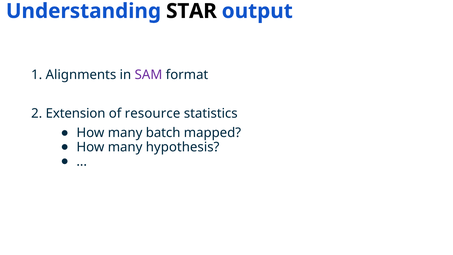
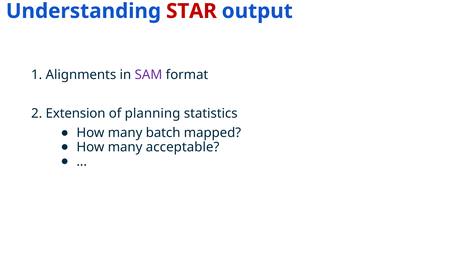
STAR colour: black -> red
resource: resource -> planning
hypothesis: hypothesis -> acceptable
